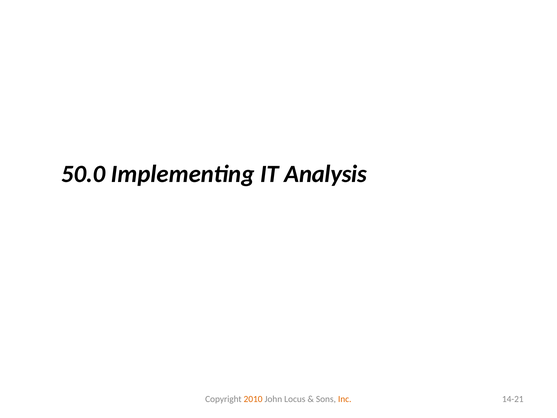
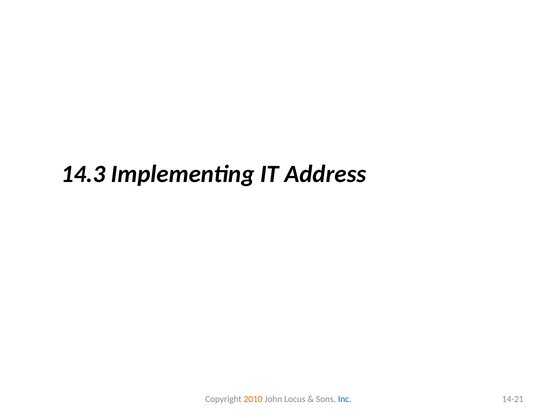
50.0: 50.0 -> 14.3
Analysis: Analysis -> Address
Inc colour: orange -> blue
